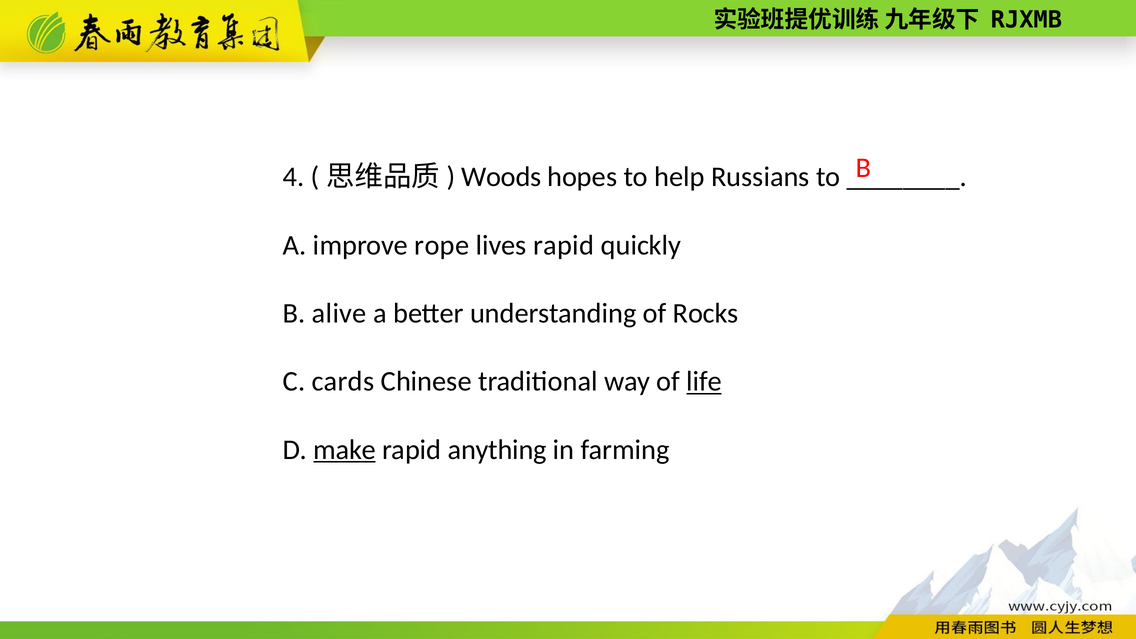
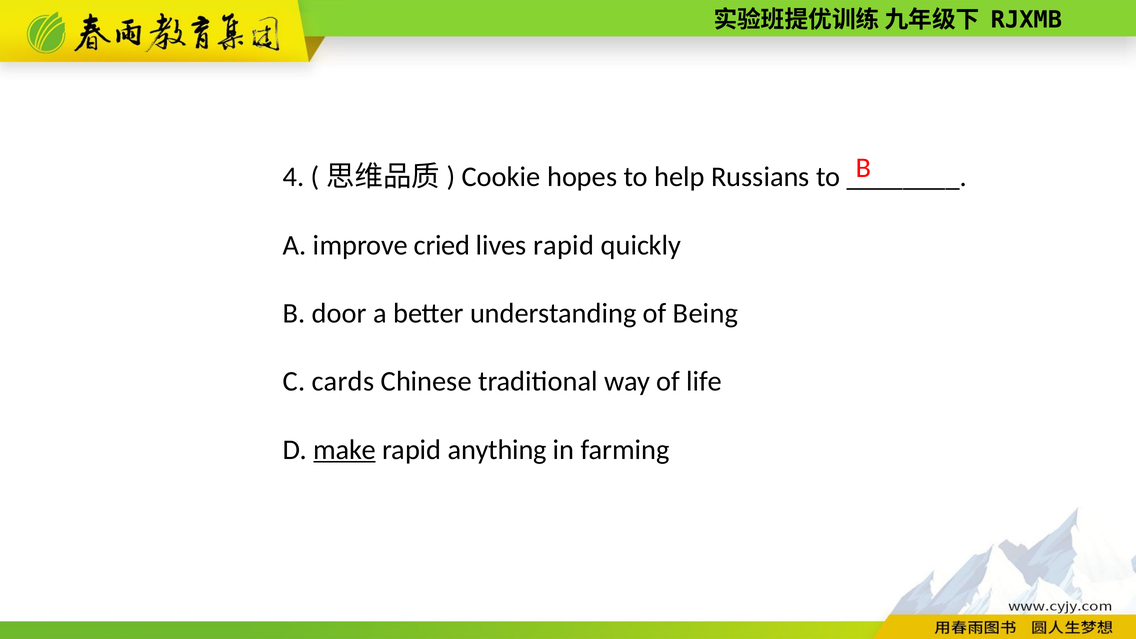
Woods: Woods -> Cookie
rope: rope -> cried
alive: alive -> door
Rocks: Rocks -> Being
life underline: present -> none
